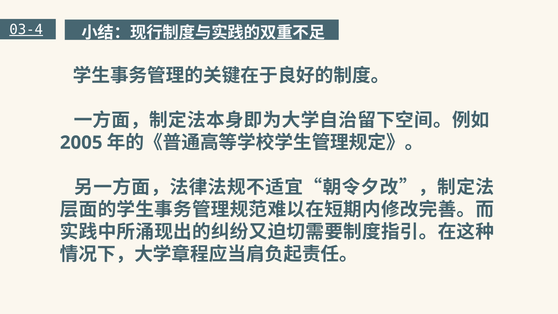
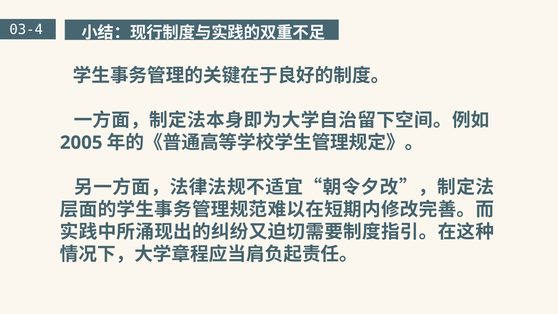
03-4 underline: present -> none
